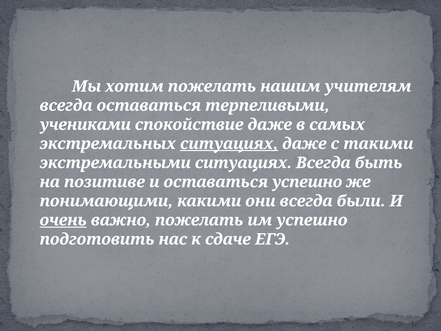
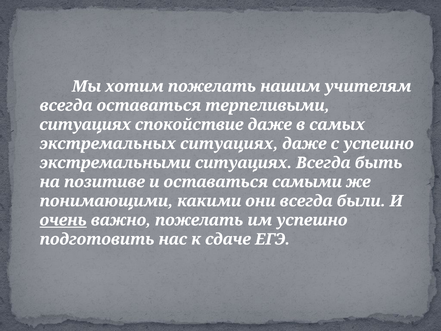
учениками at (85, 125): учениками -> ситуациях
ситуациях at (229, 144) underline: present -> none
с такими: такими -> успешно
оставаться успешно: успешно -> самыми
